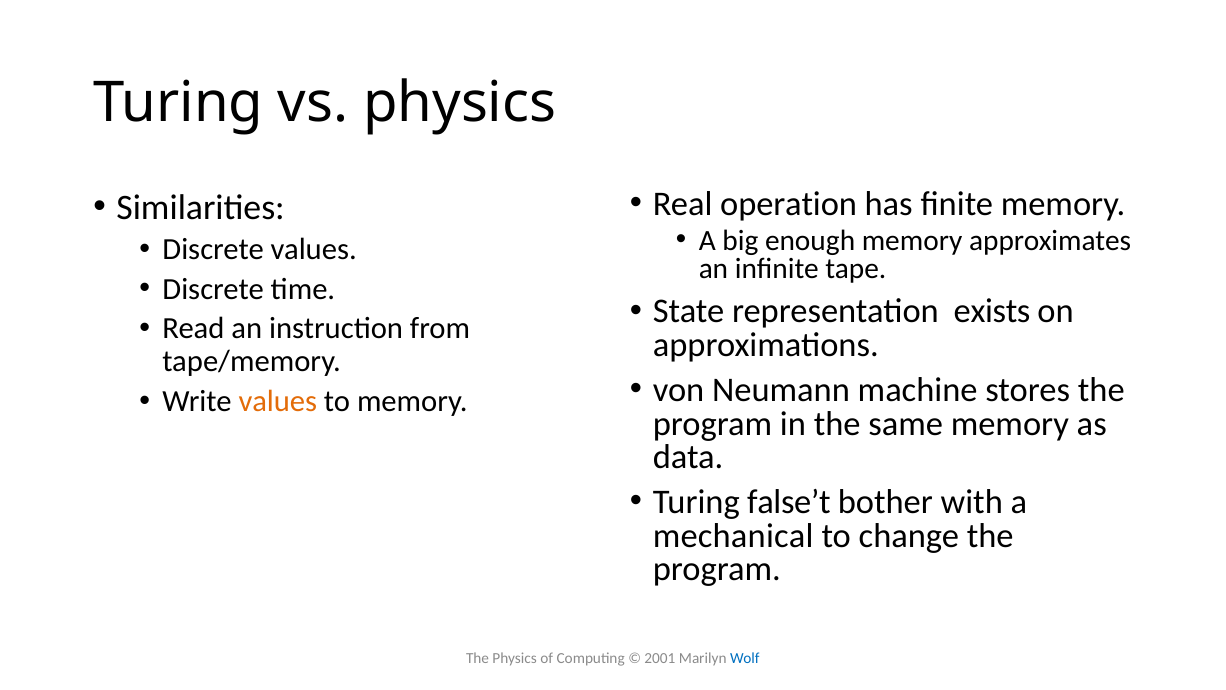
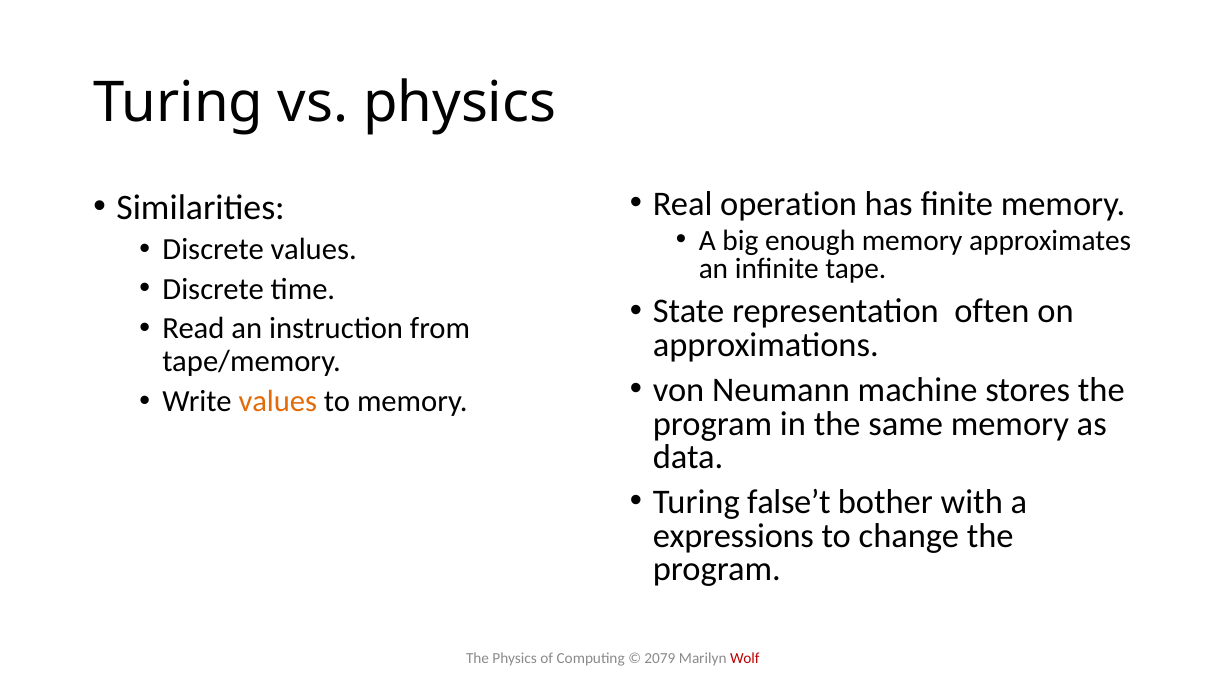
exists: exists -> often
mechanical: mechanical -> expressions
2001: 2001 -> 2079
Wolf colour: blue -> red
